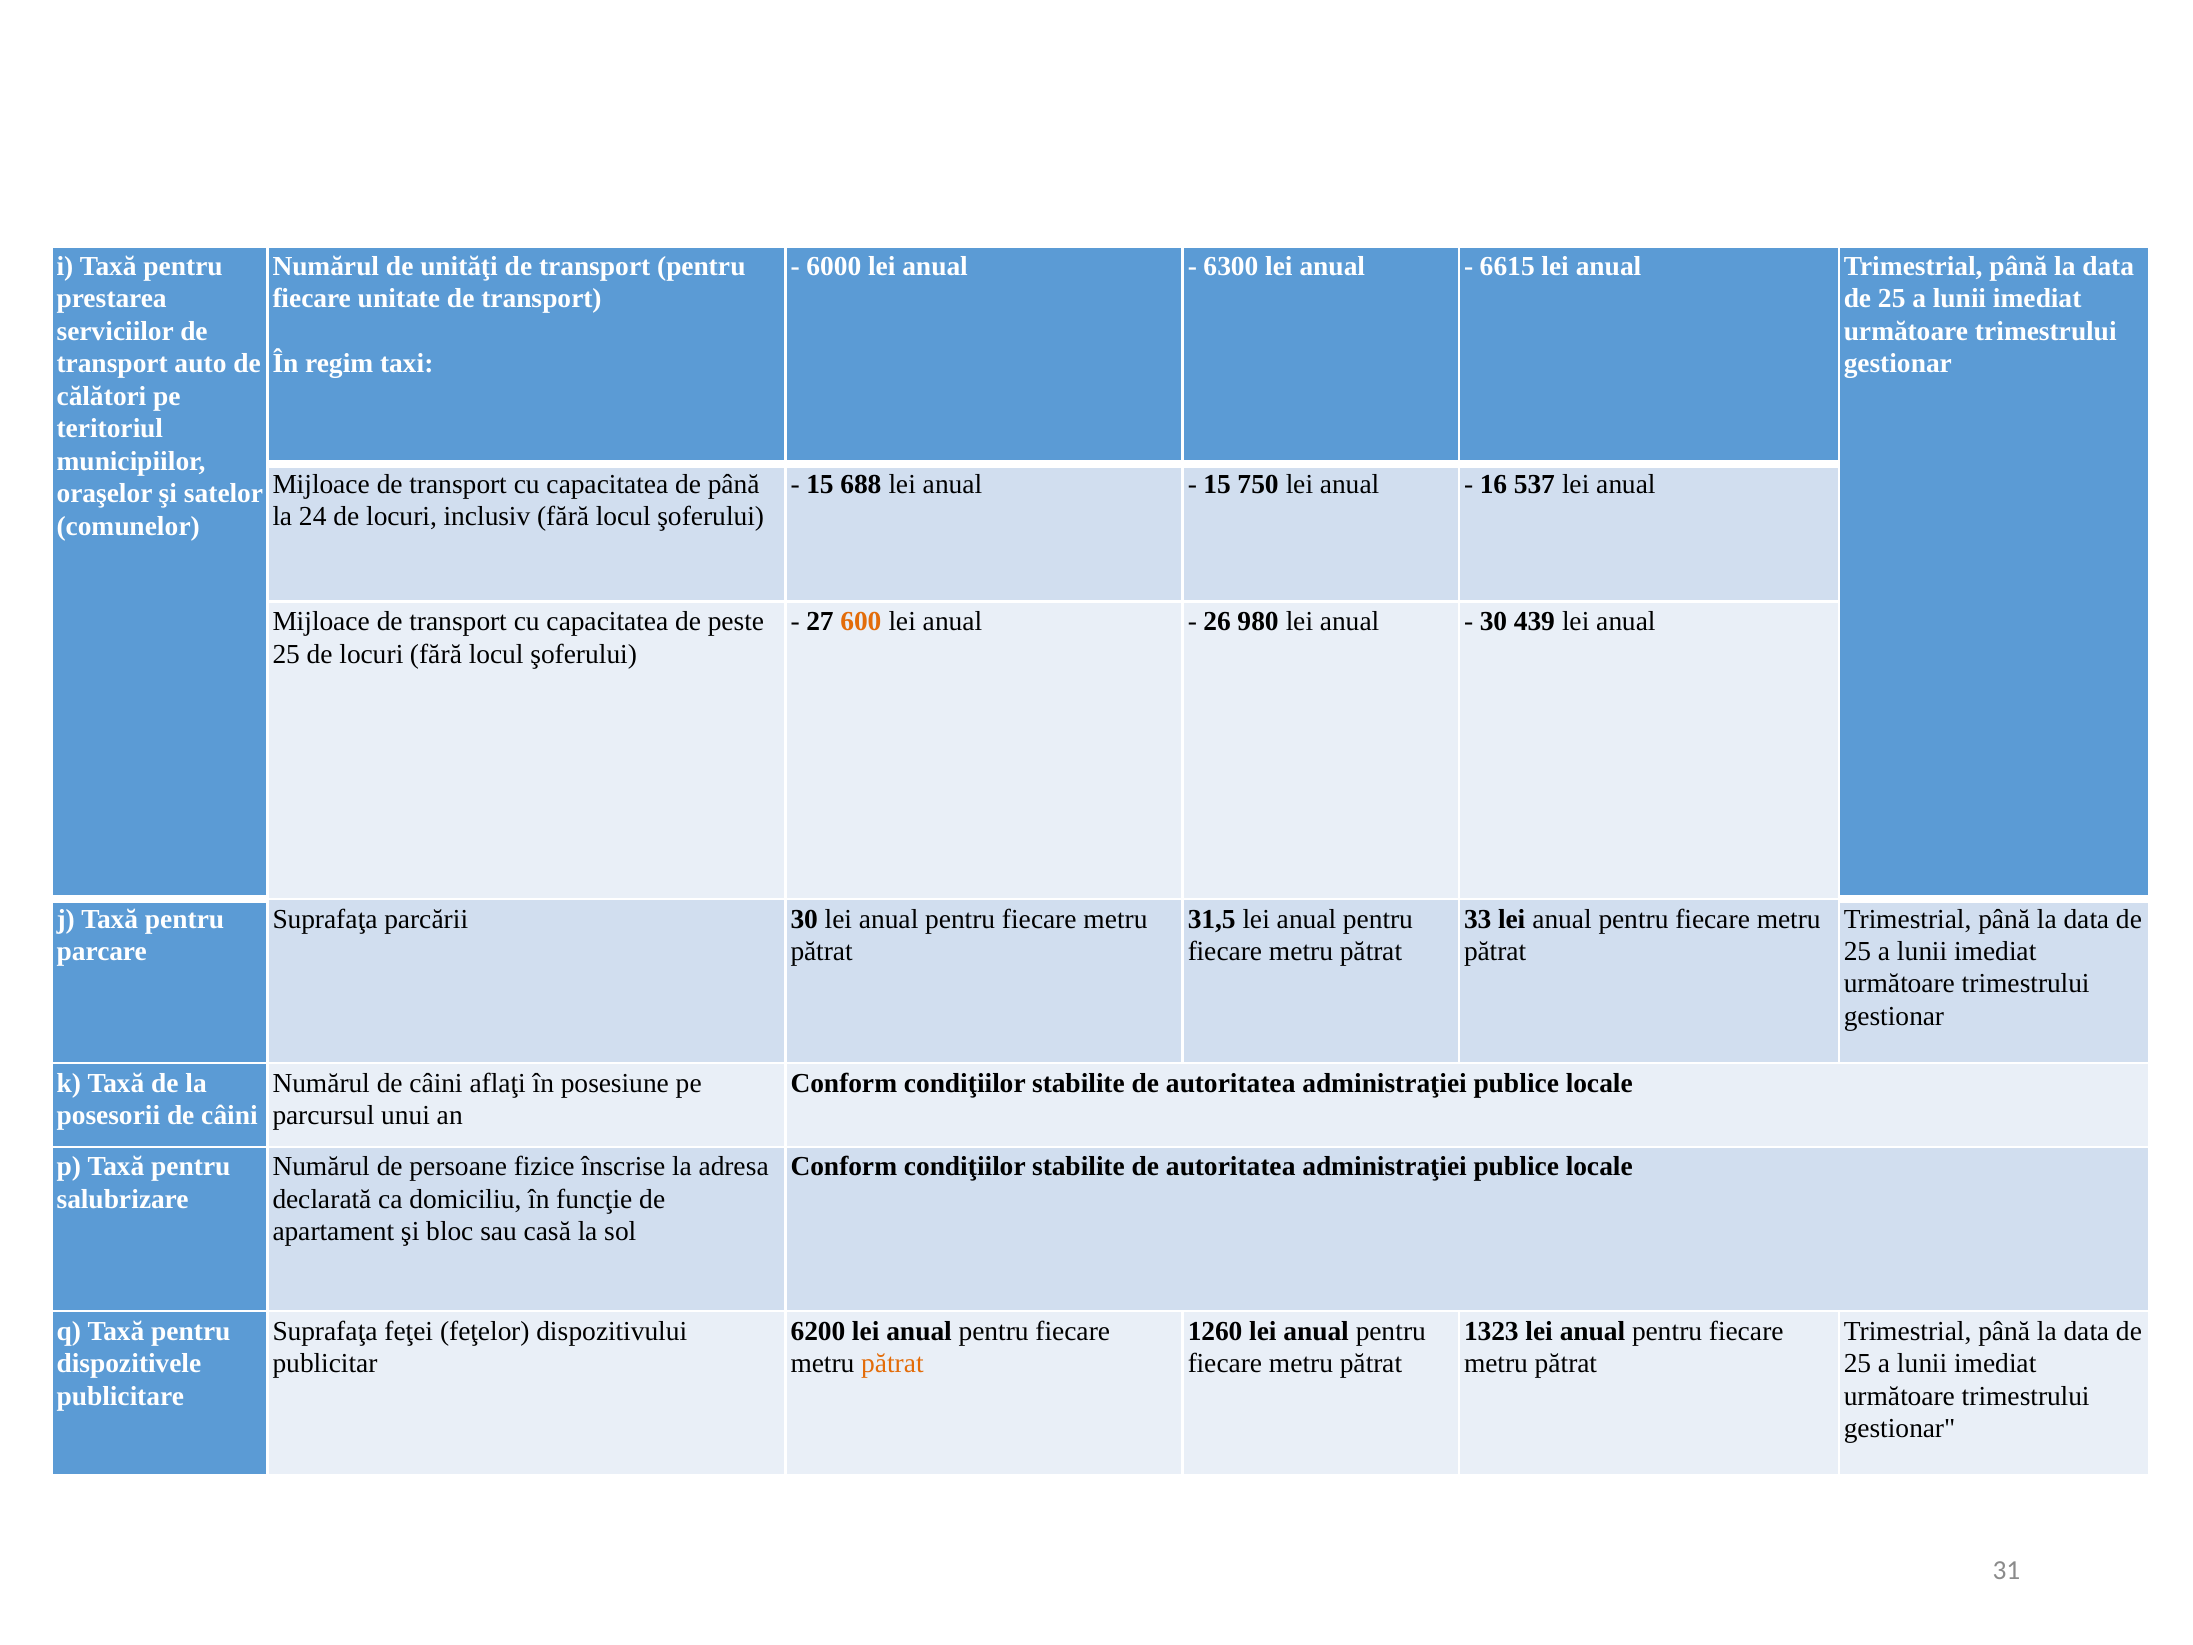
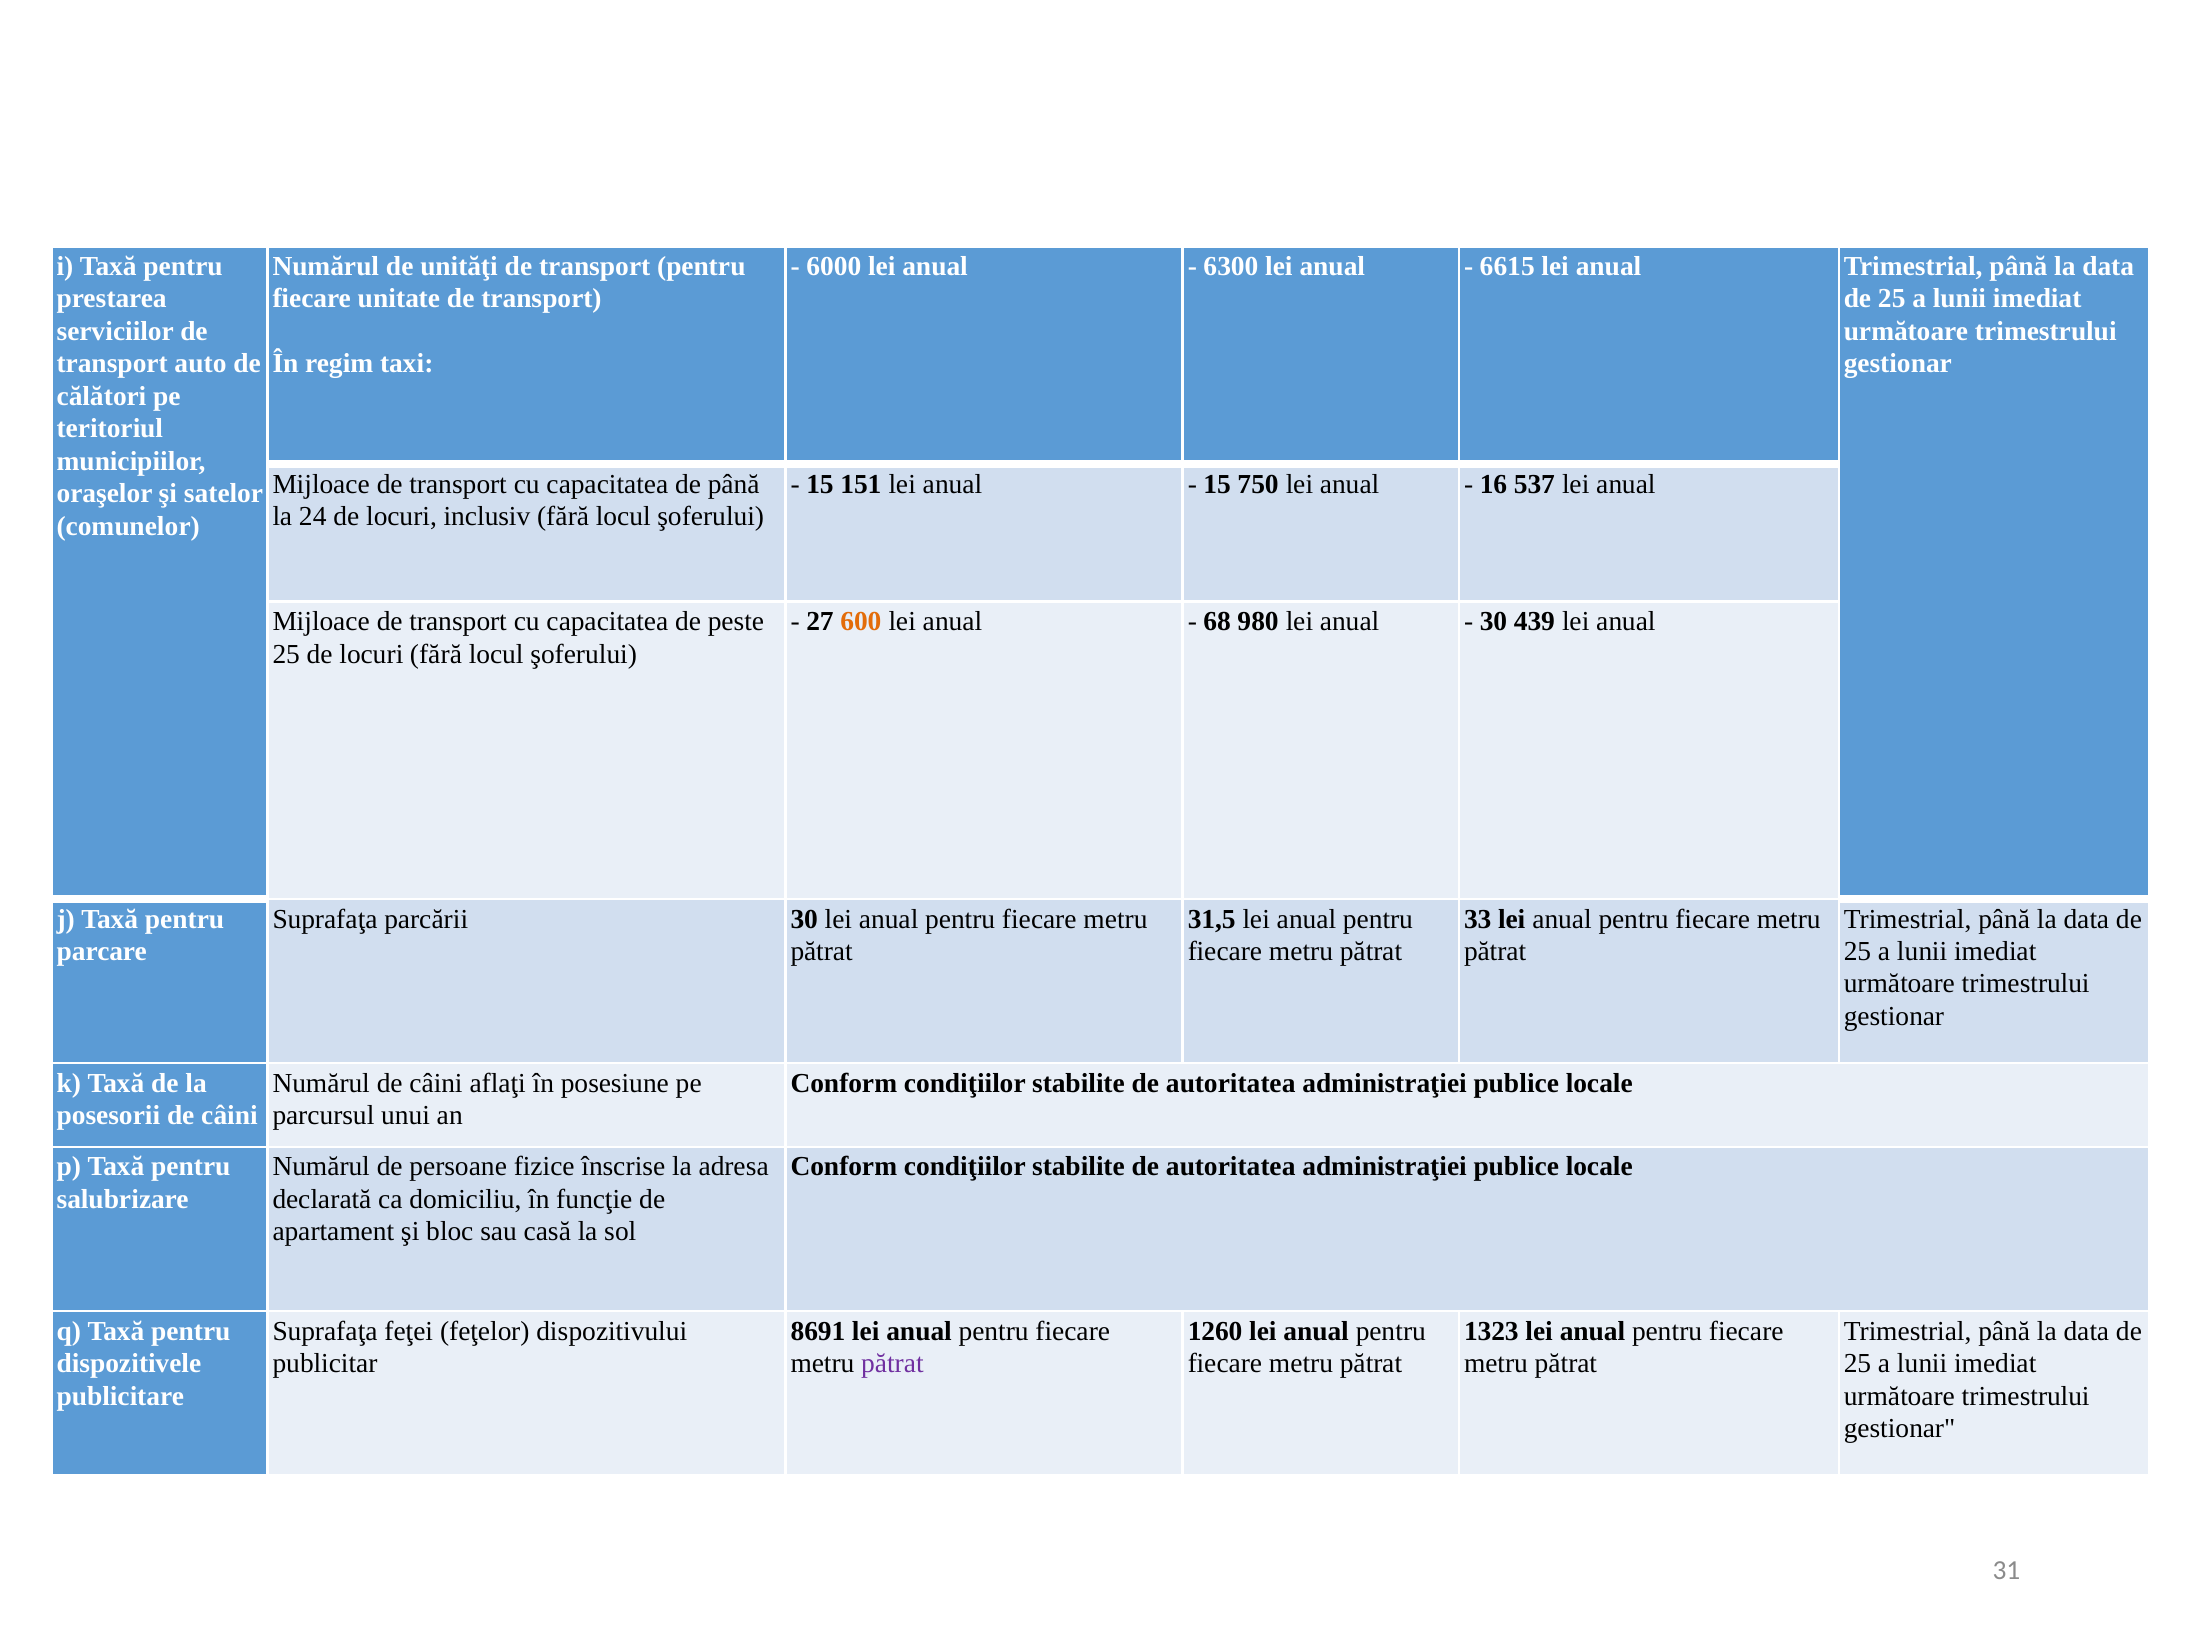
688: 688 -> 151
26: 26 -> 68
6200: 6200 -> 8691
pătrat at (892, 1363) colour: orange -> purple
